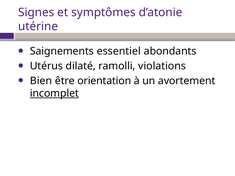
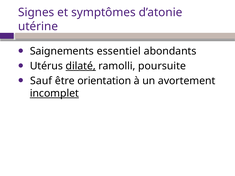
dilaté underline: none -> present
violations: violations -> poursuite
Bien: Bien -> Sauf
